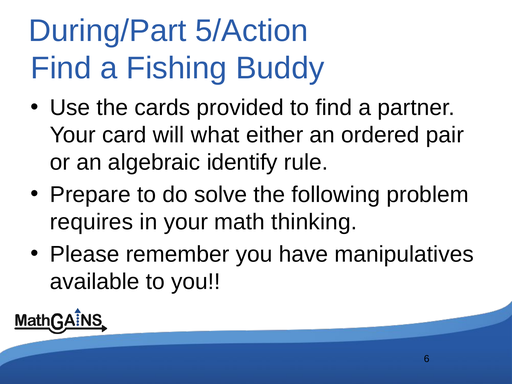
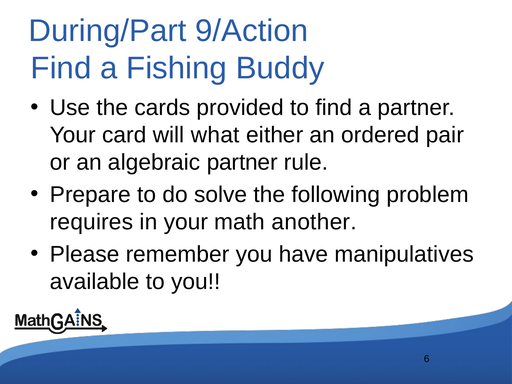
5/Action: 5/Action -> 9/Action
algebraic identify: identify -> partner
thinking: thinking -> another
